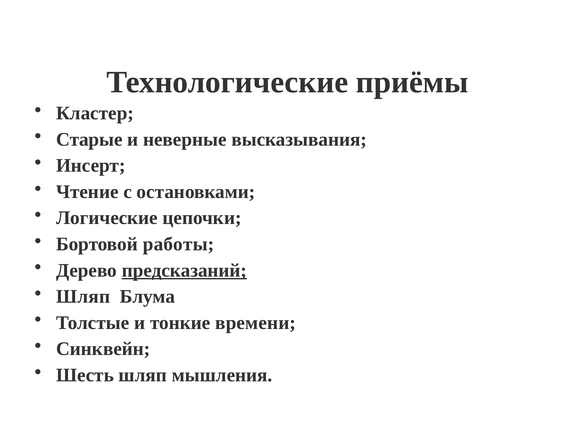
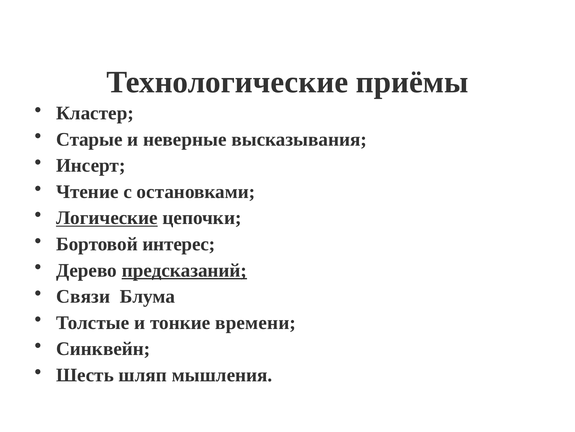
Логические underline: none -> present
работы: работы -> интерес
Шляп at (83, 296): Шляп -> Связи
